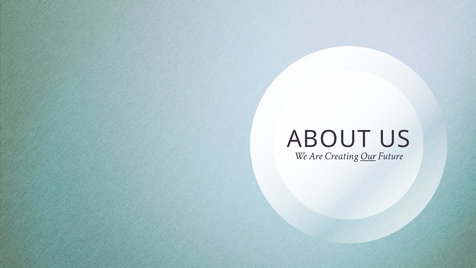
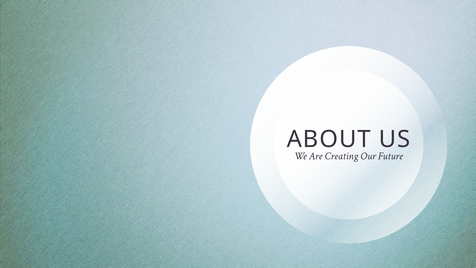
Our underline: present -> none
